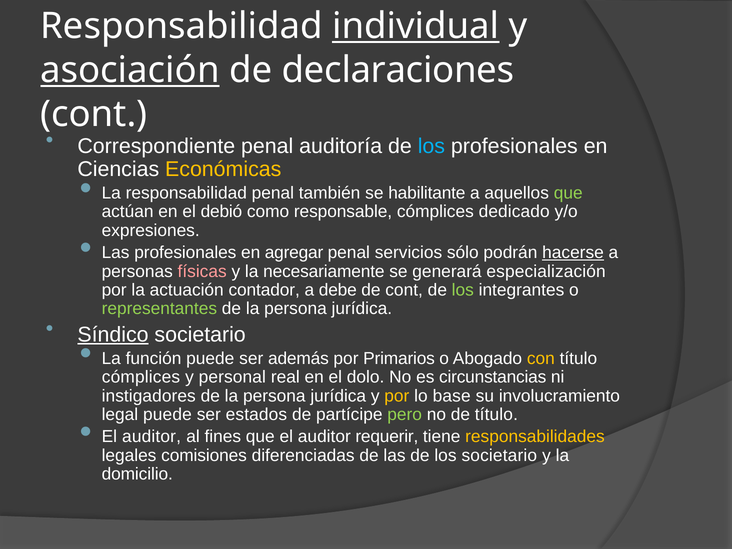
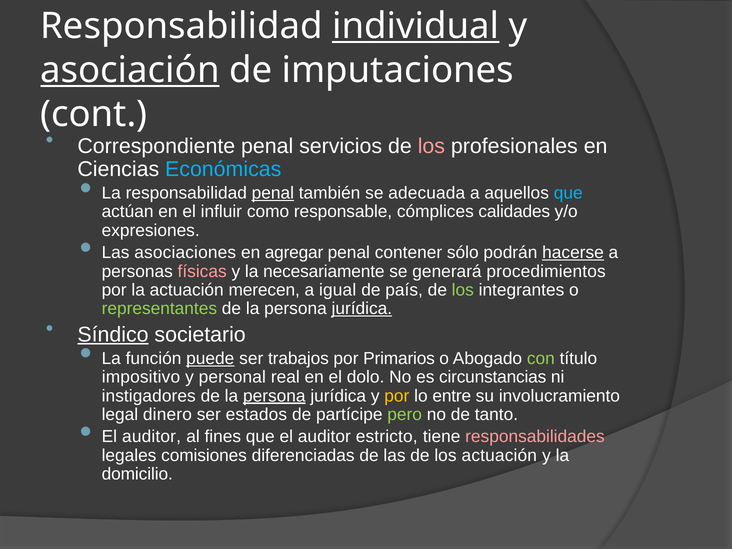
declaraciones: declaraciones -> imputaciones
auditoría: auditoría -> servicios
los at (431, 146) colour: light blue -> pink
Económicas colour: yellow -> light blue
penal at (273, 193) underline: none -> present
habilitante: habilitante -> adecuada
que at (568, 193) colour: light green -> light blue
debió: debió -> influir
dedicado: dedicado -> calidades
Las profesionales: profesionales -> asociaciones
servicios: servicios -> contener
especialización: especialización -> procedimientos
contador: contador -> merecen
debe: debe -> igual
de cont: cont -> país
jurídica at (362, 309) underline: none -> present
puede at (210, 358) underline: none -> present
además: además -> trabajos
con colour: yellow -> light green
cómplices at (141, 377): cómplices -> impositivo
persona at (274, 396) underline: none -> present
base: base -> entre
legal puede: puede -> dinero
de título: título -> tanto
requerir: requerir -> estricto
responsabilidades colour: yellow -> pink
los societario: societario -> actuación
